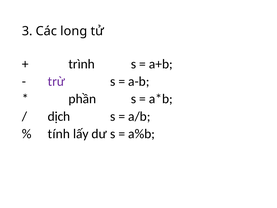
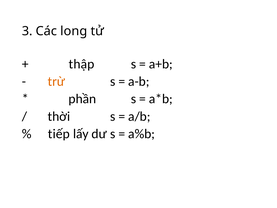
trình: trình -> thập
trừ colour: purple -> orange
dịch: dịch -> thời
tính: tính -> tiếp
